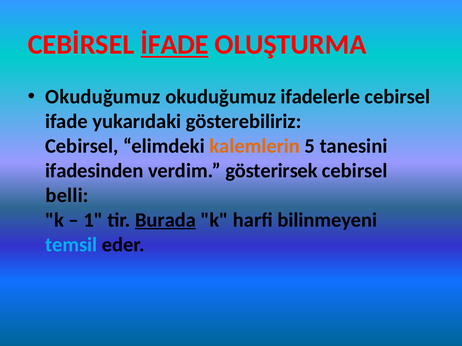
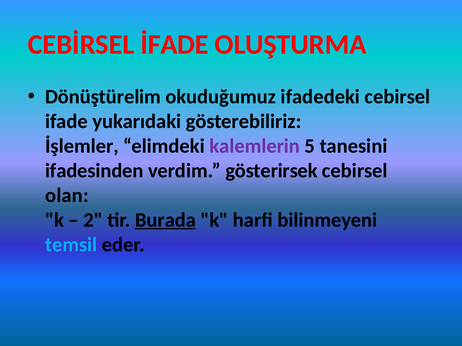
İFADE underline: present -> none
Okuduğumuz at (103, 97): Okuduğumuz -> Dönüştürelim
ifadelerle: ifadelerle -> ifadedeki
Cebirsel at (82, 146): Cebirsel -> İşlemler
kalemlerin colour: orange -> purple
belli: belli -> olan
1: 1 -> 2
